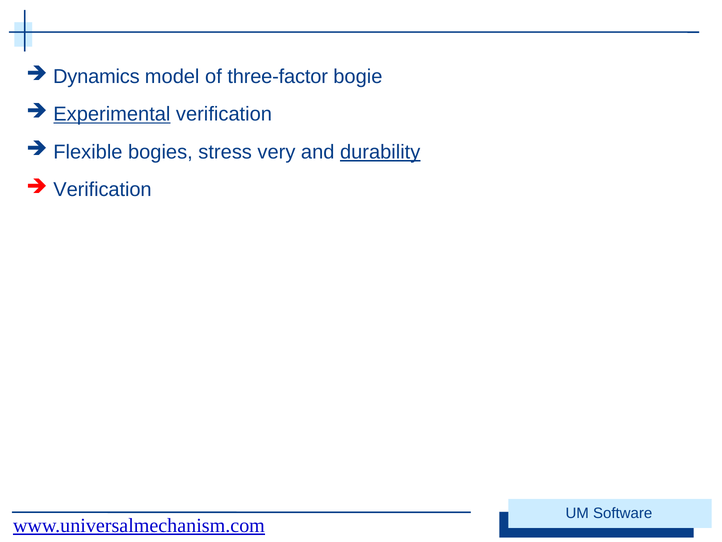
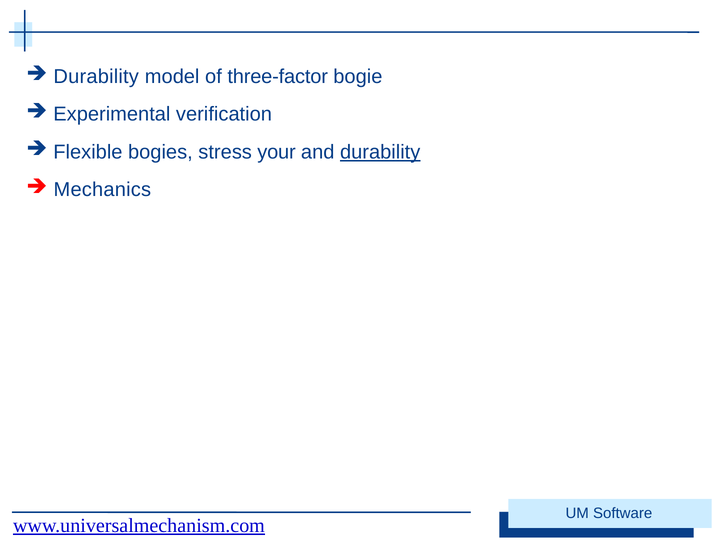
Dynamics at (96, 77): Dynamics -> Durability
Experimental underline: present -> none
very: very -> your
Verification at (102, 190): Verification -> Mechanics
